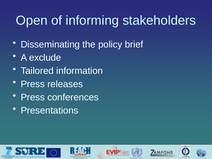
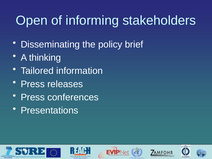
exclude: exclude -> thinking
